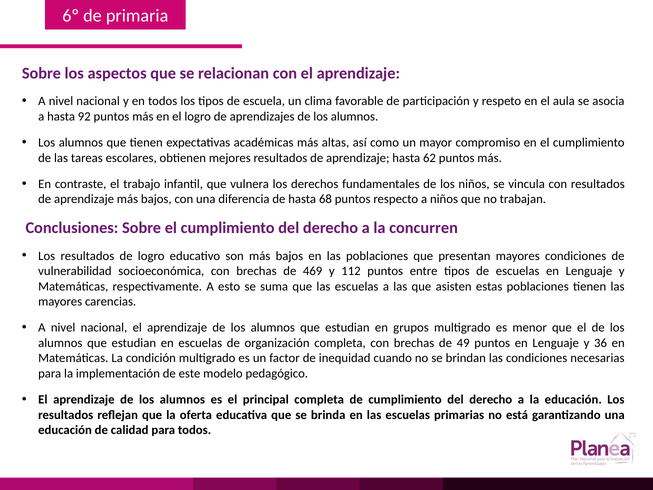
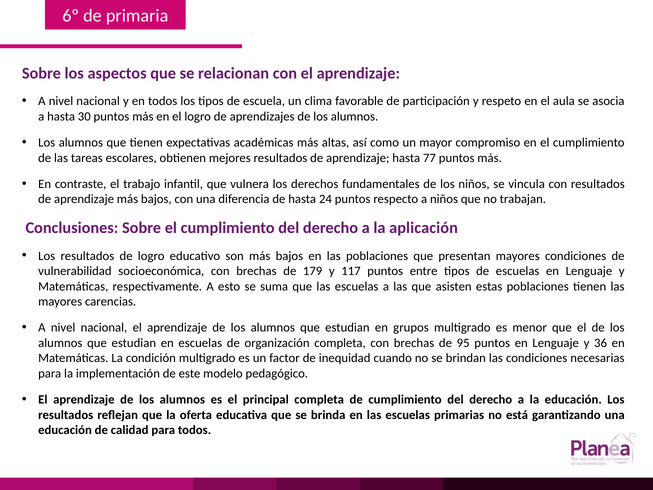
92: 92 -> 30
62: 62 -> 77
68: 68 -> 24
concurren: concurren -> aplicación
469: 469 -> 179
112: 112 -> 117
49: 49 -> 95
